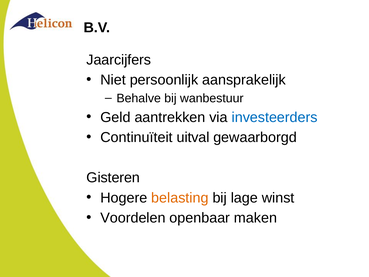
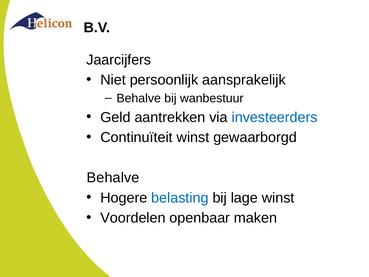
Continuïteit uitval: uitval -> winst
Gisteren at (113, 177): Gisteren -> Behalve
belasting colour: orange -> blue
